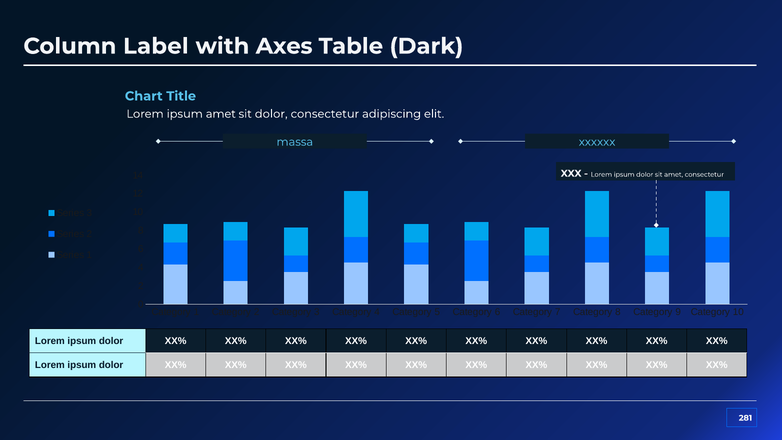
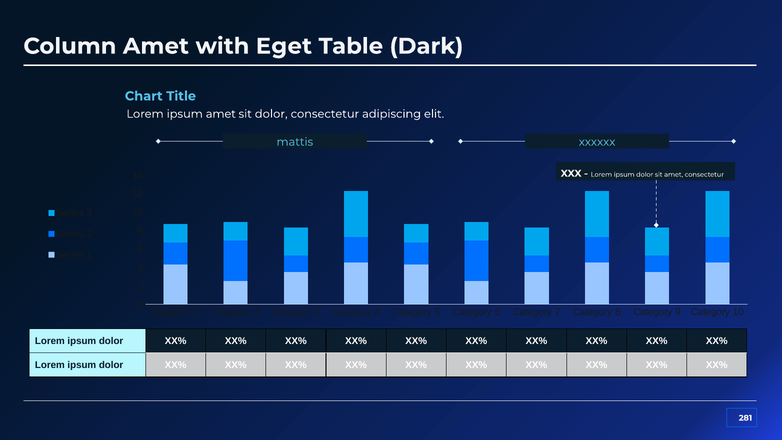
Column Label: Label -> Amet
Axes: Axes -> Eget
massa: massa -> mattis
